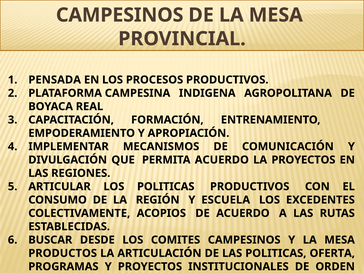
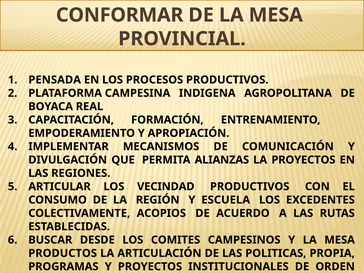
CAMPESINOS at (120, 15): CAMPESINOS -> CONFORMAR
PERMITA ACUERDO: ACUERDO -> ALIANZAS
LOS POLITICAS: POLITICAS -> VECINDAD
OFERTA: OFERTA -> PROPIA
